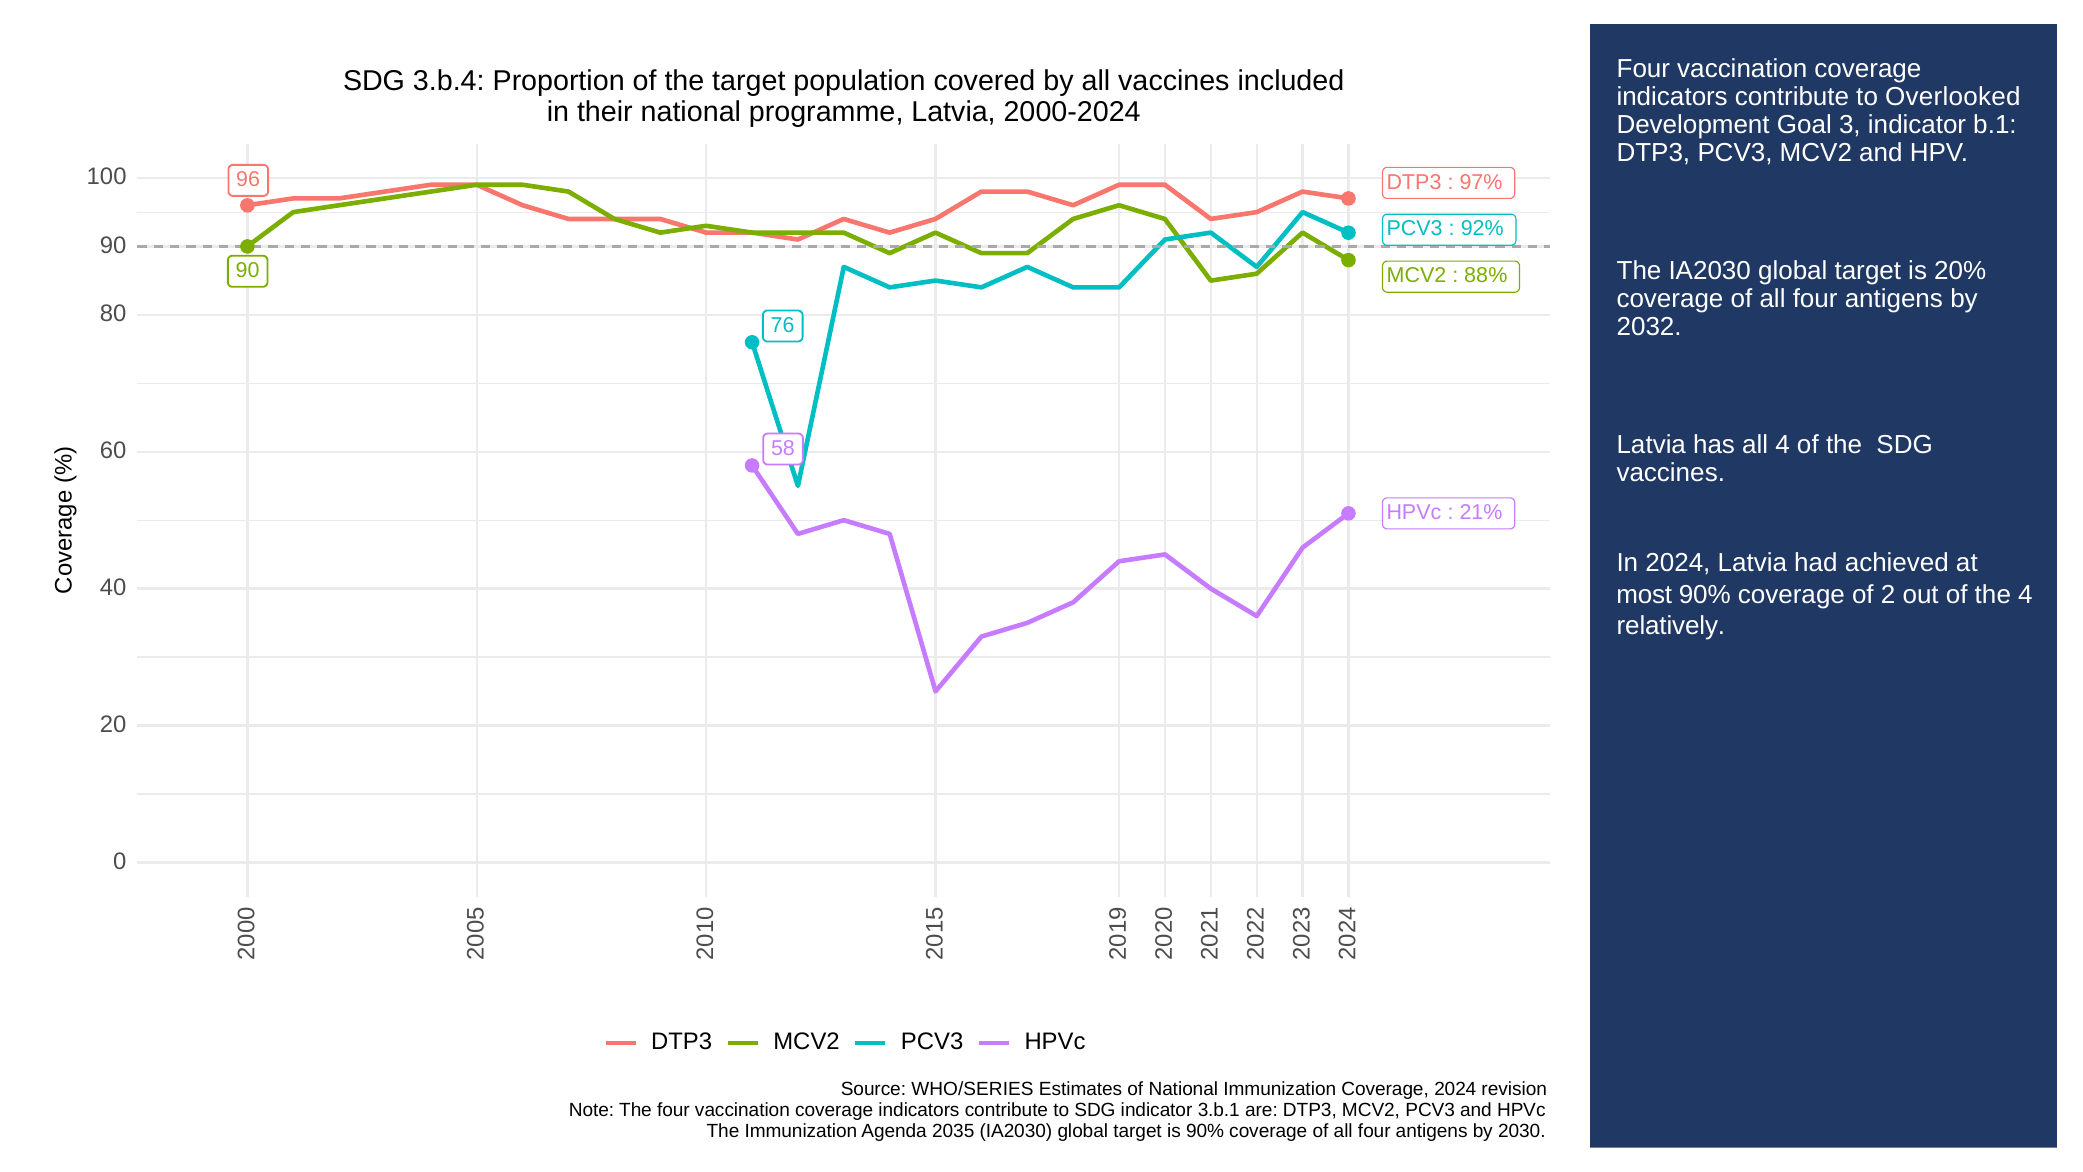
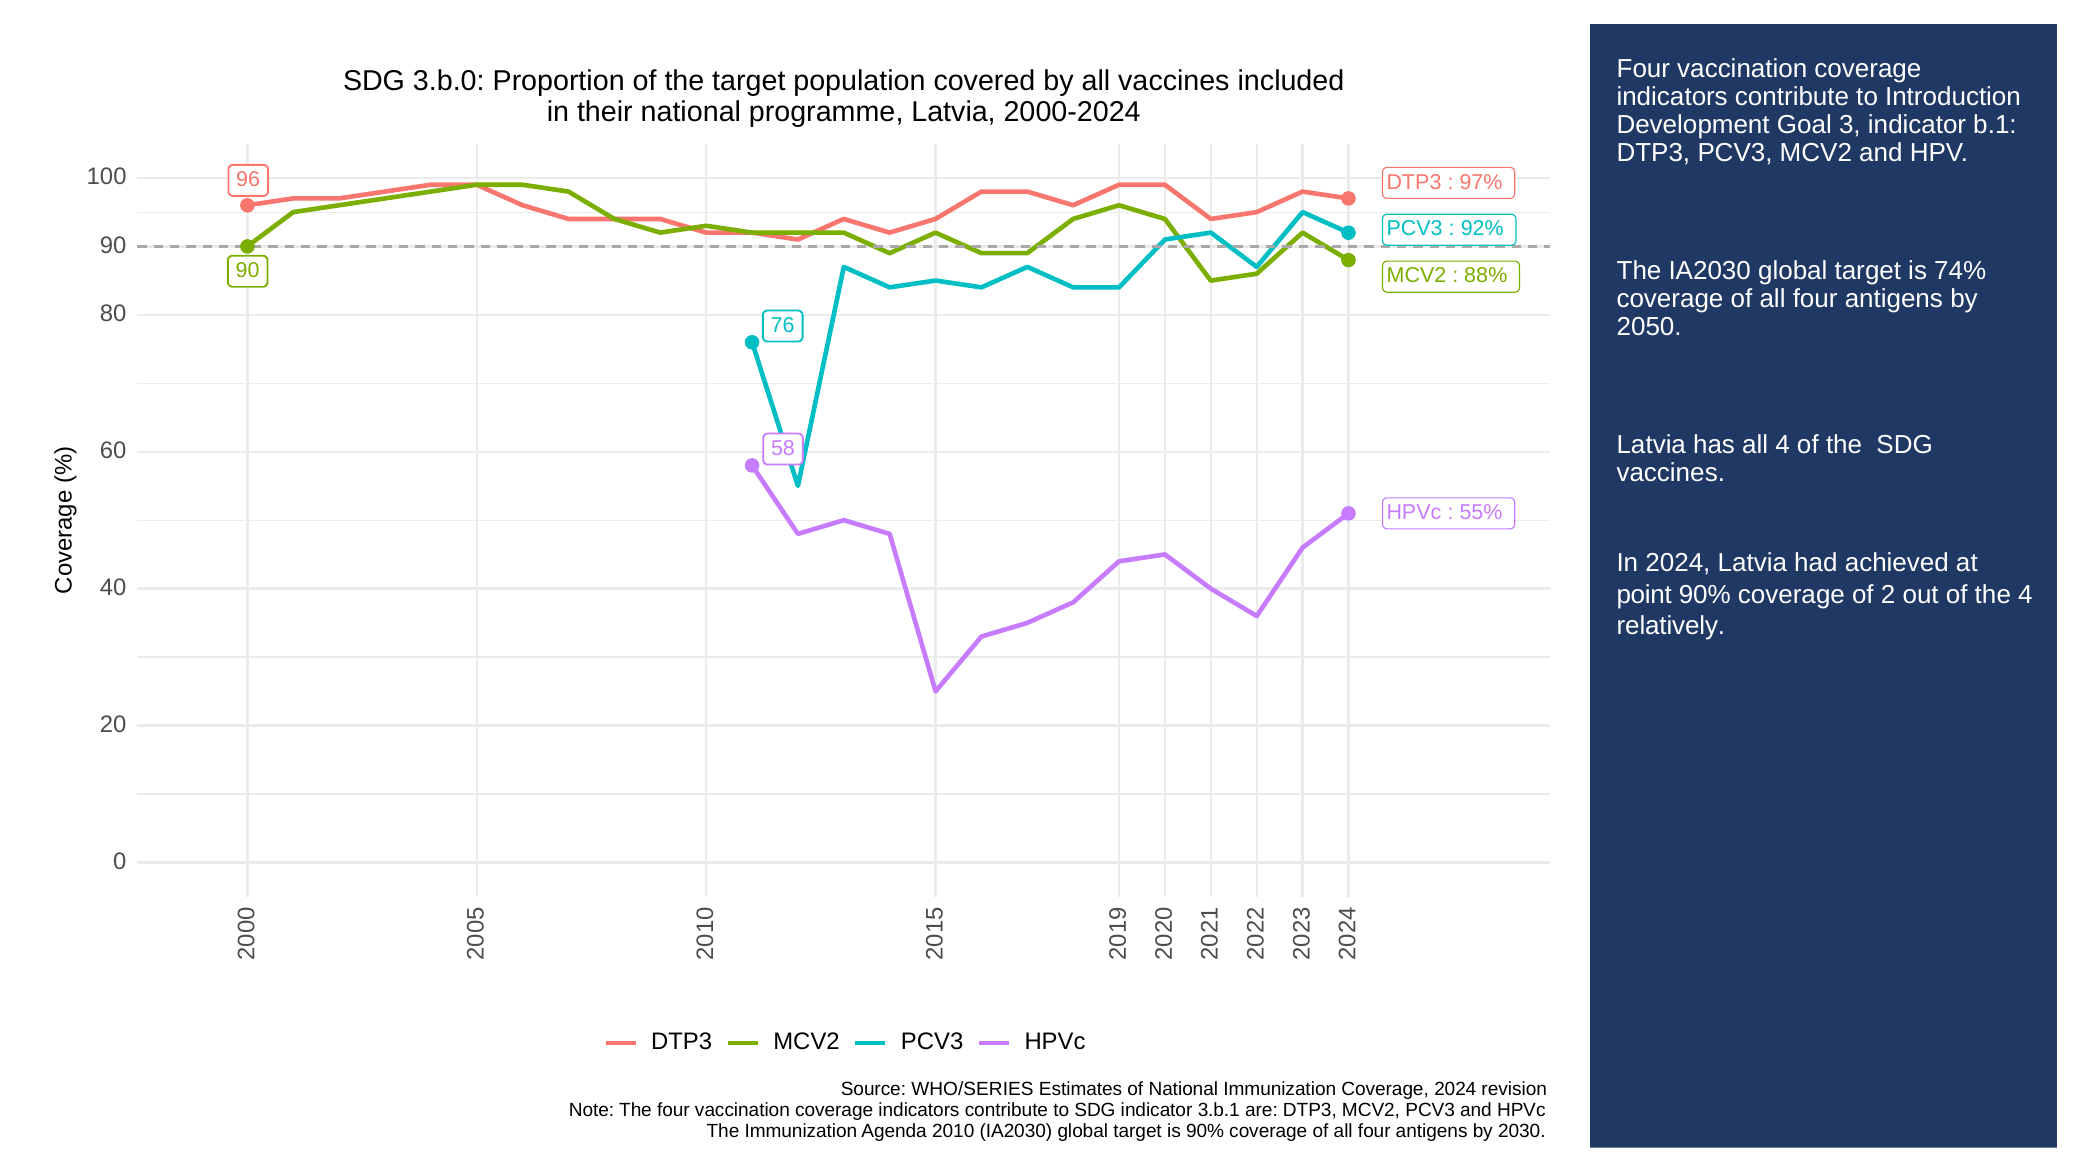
3.b.4: 3.b.4 -> 3.b.0
Overlooked: Overlooked -> Introduction
20%: 20% -> 74%
2032: 2032 -> 2050
21%: 21% -> 55%
most: most -> point
2035: 2035 -> 2010
